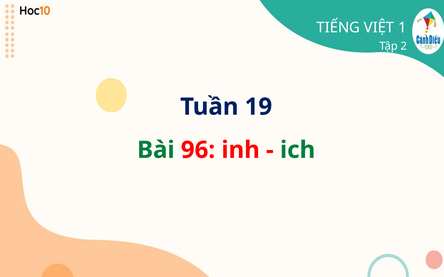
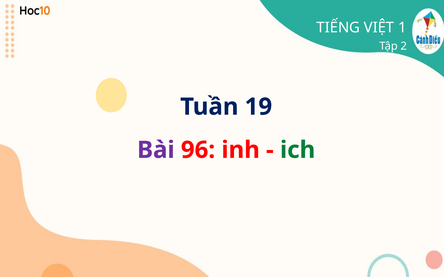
Bài colour: green -> purple
